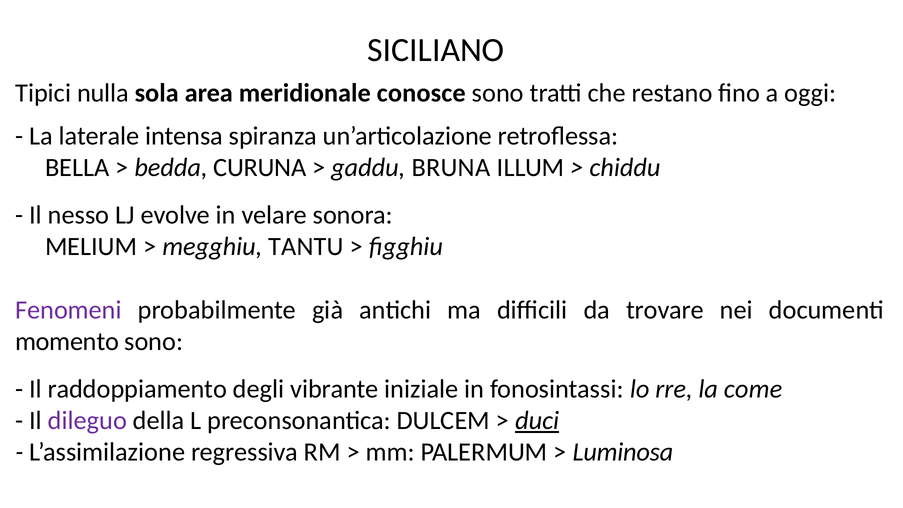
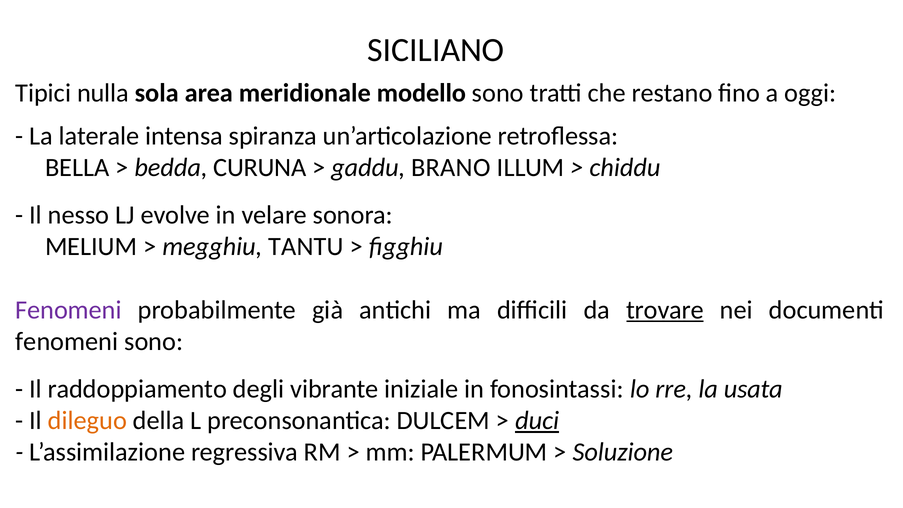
conosce: conosce -> modello
BRUNA: BRUNA -> BRANO
trovare underline: none -> present
momento at (67, 342): momento -> fenomeni
come: come -> usata
dileguo colour: purple -> orange
Luminosa: Luminosa -> Soluzione
